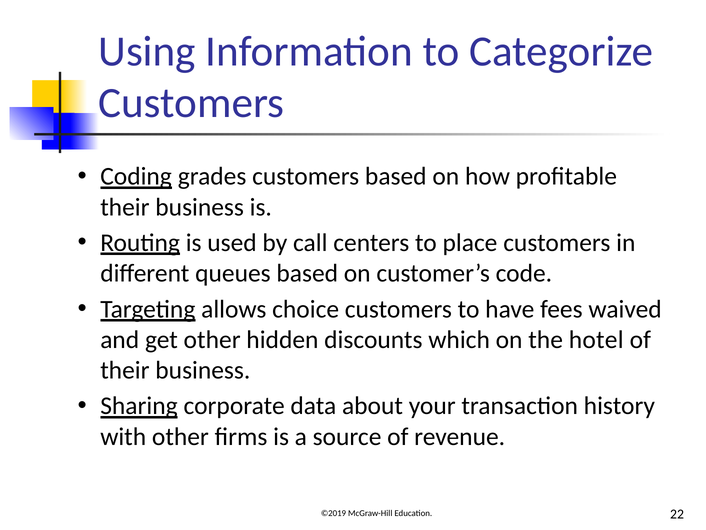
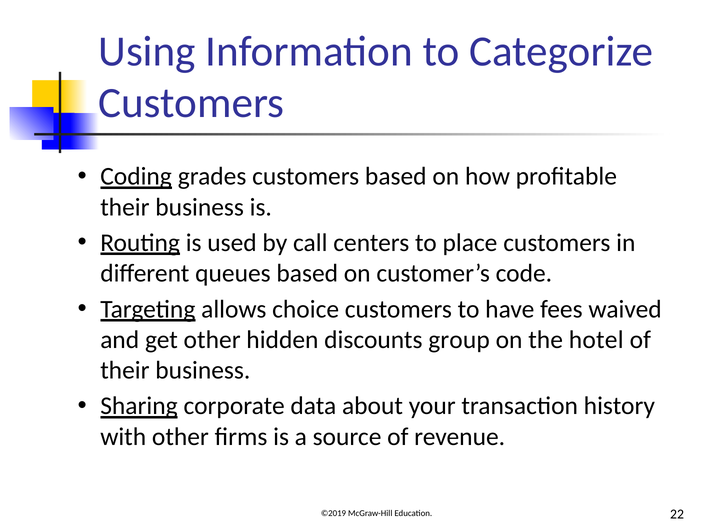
which: which -> group
